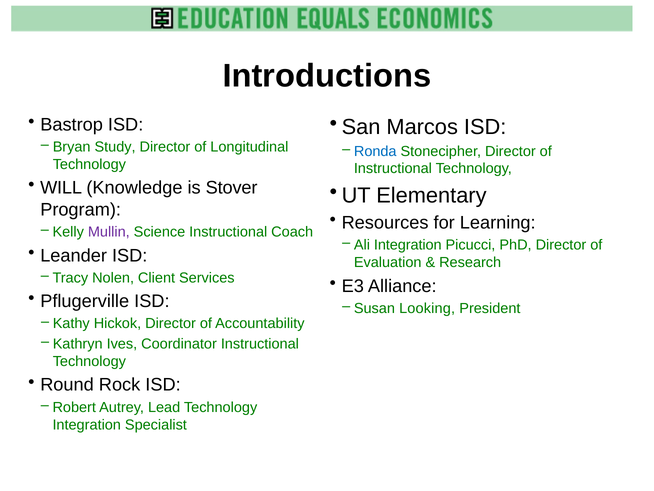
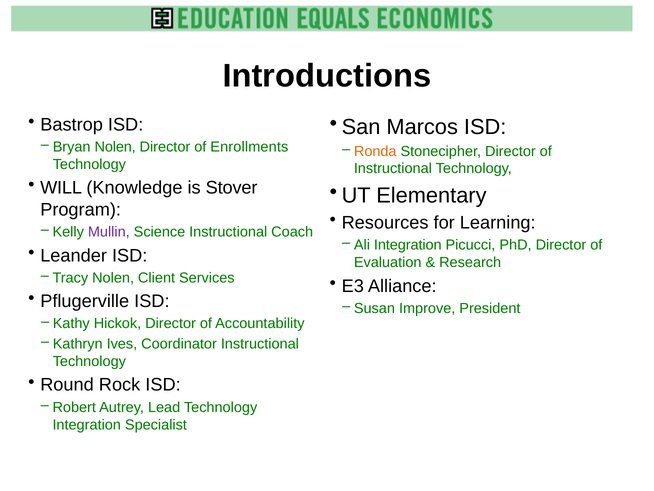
Bryan Study: Study -> Nolen
Longitudinal: Longitudinal -> Enrollments
Ronda colour: blue -> orange
Looking: Looking -> Improve
